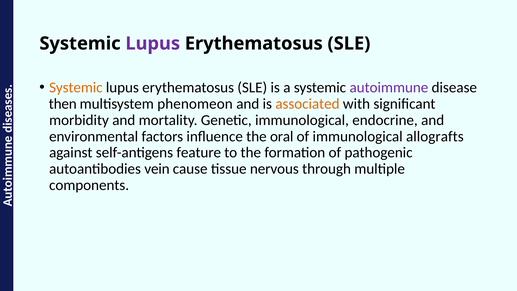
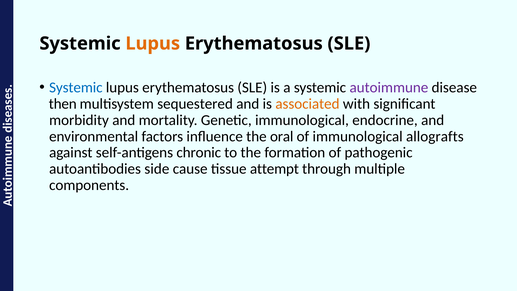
Lupus at (153, 43) colour: purple -> orange
Systemic at (76, 87) colour: orange -> blue
phenomeon: phenomeon -> sequestered
feature: feature -> chronic
vein: vein -> side
nervous: nervous -> attempt
